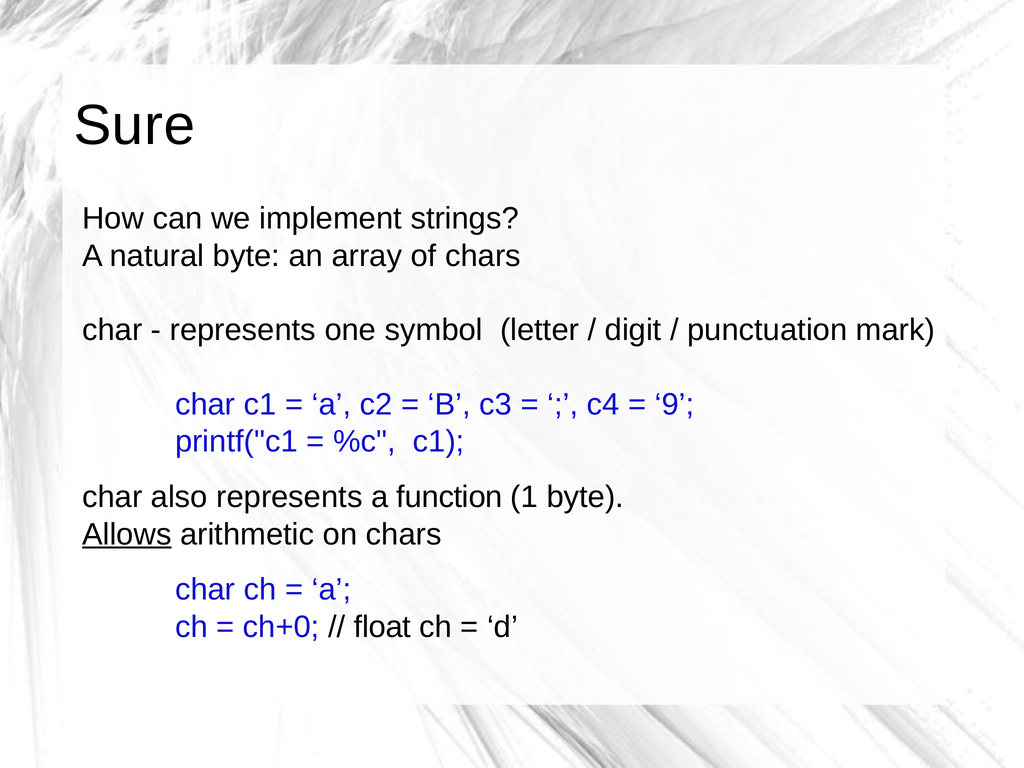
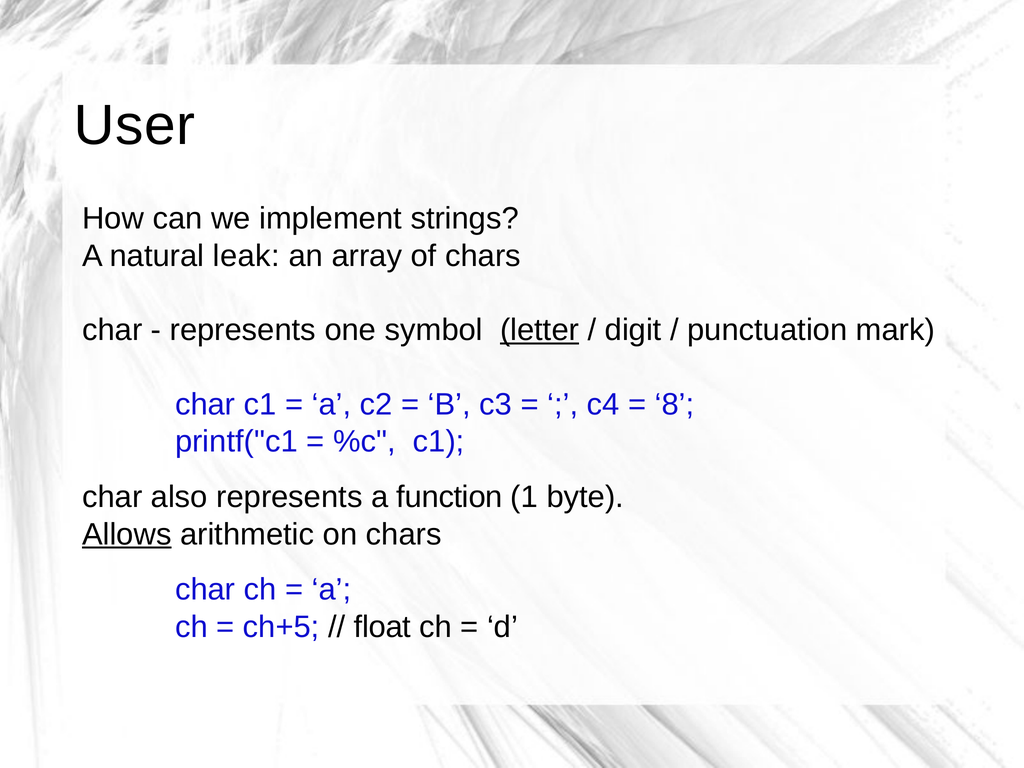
Sure: Sure -> User
natural byte: byte -> leak
letter underline: none -> present
9: 9 -> 8
ch+0: ch+0 -> ch+5
